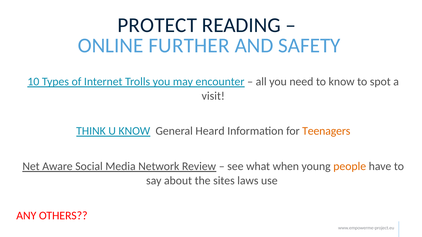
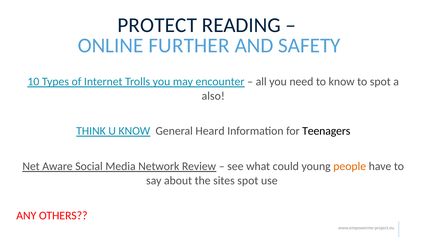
visit: visit -> also
Teenagers colour: orange -> black
when: when -> could
sites laws: laws -> spot
